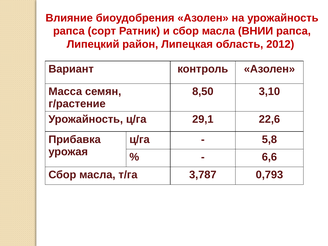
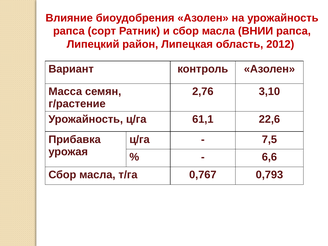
8,50: 8,50 -> 2,76
29,1: 29,1 -> 61,1
5,8: 5,8 -> 7,5
3,787: 3,787 -> 0,767
